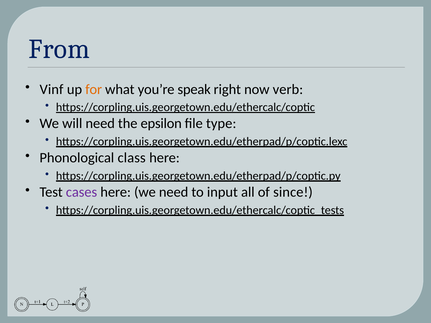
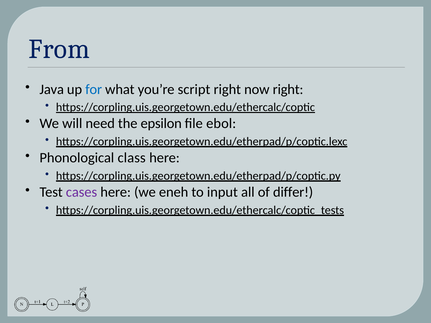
Vinf: Vinf -> Java
for colour: orange -> blue
speak: speak -> script
now verb: verb -> right
type: type -> ebol
we need: need -> eneh
since: since -> differ
